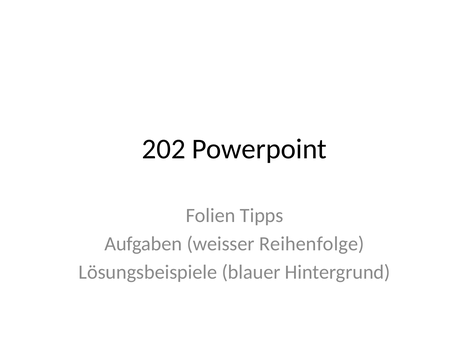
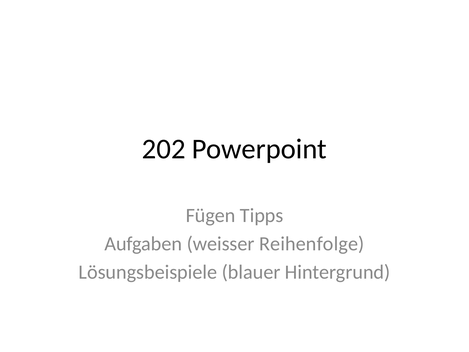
Folien: Folien -> Fügen
